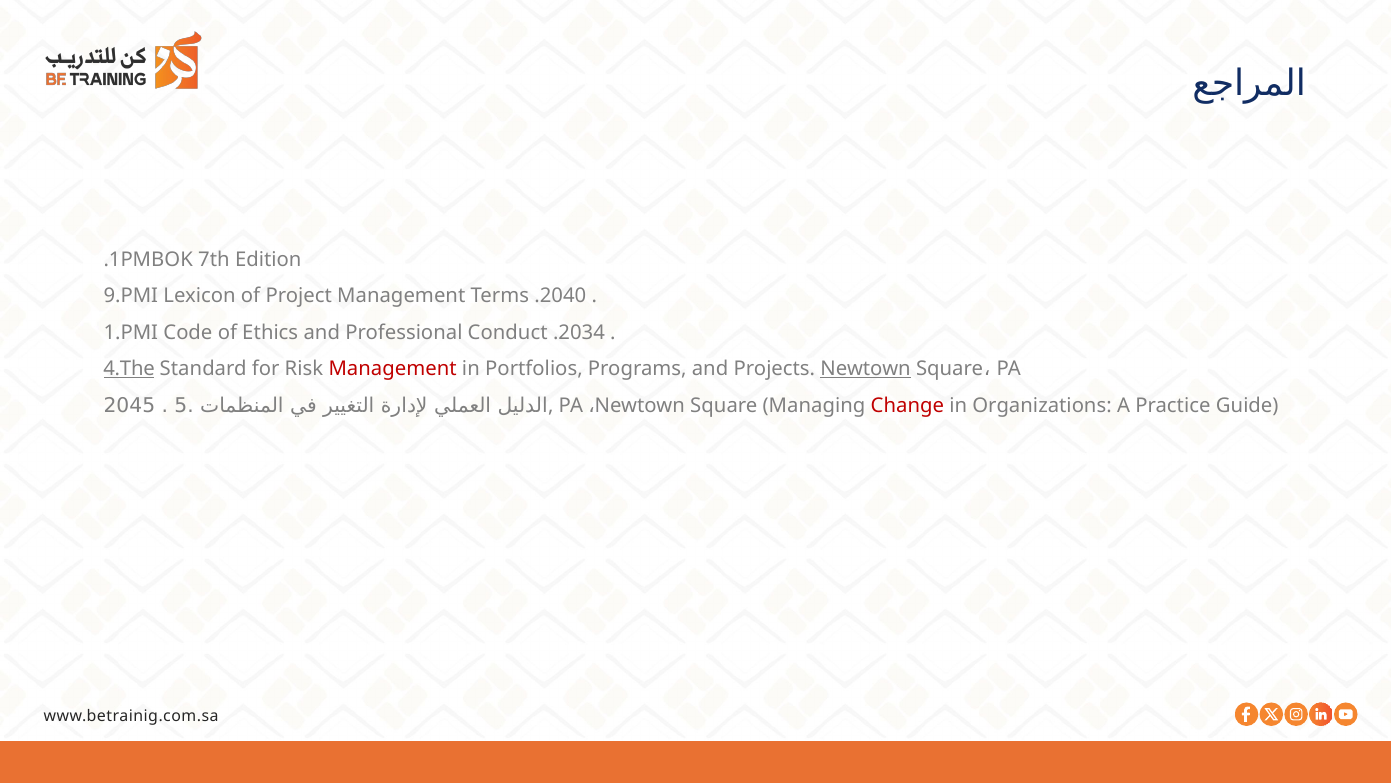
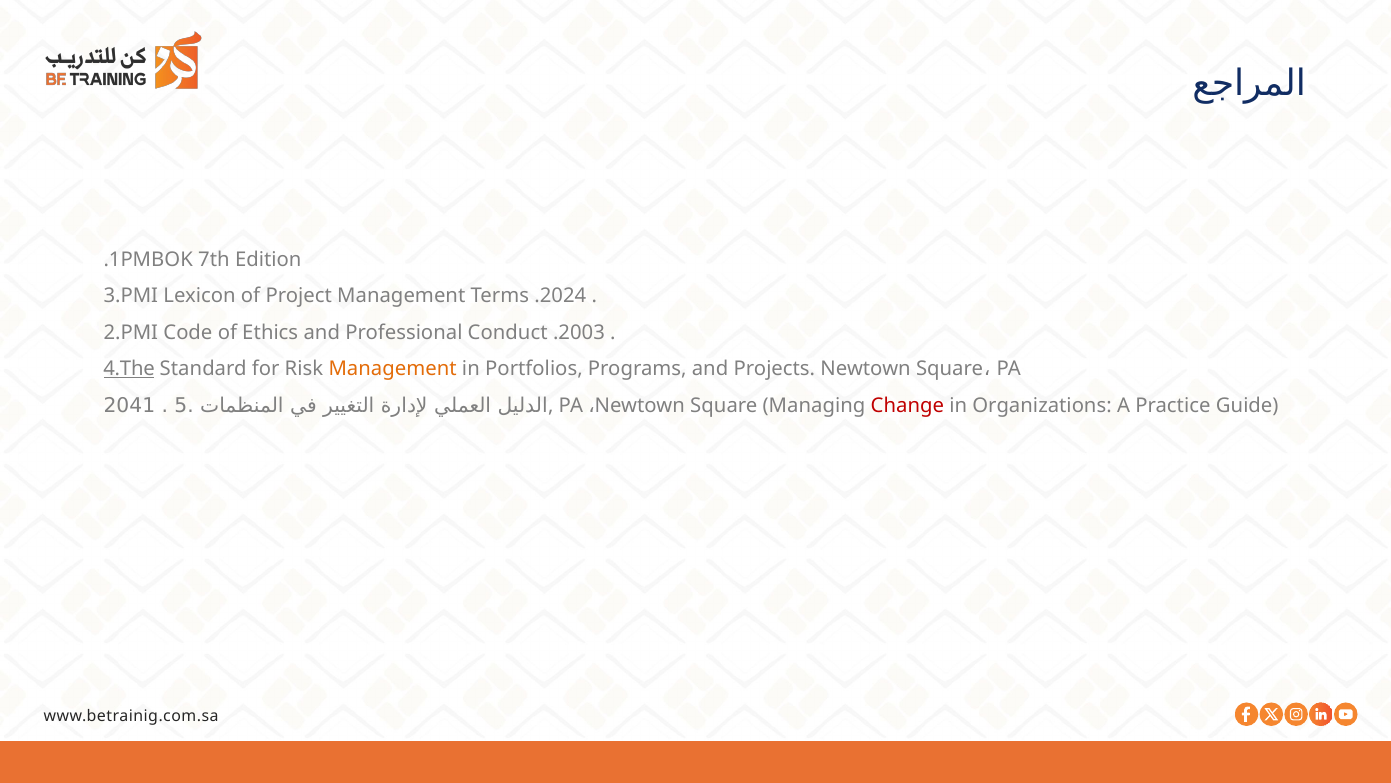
9.PMI: 9.PMI -> 3.PMI
.2040: .2040 -> .2024
1.PMI: 1.PMI -> 2.PMI
.2034: .2034 -> .2003
Management at (393, 369) colour: red -> orange
Newtown at (866, 369) underline: present -> none
2045: 2045 -> 2041
